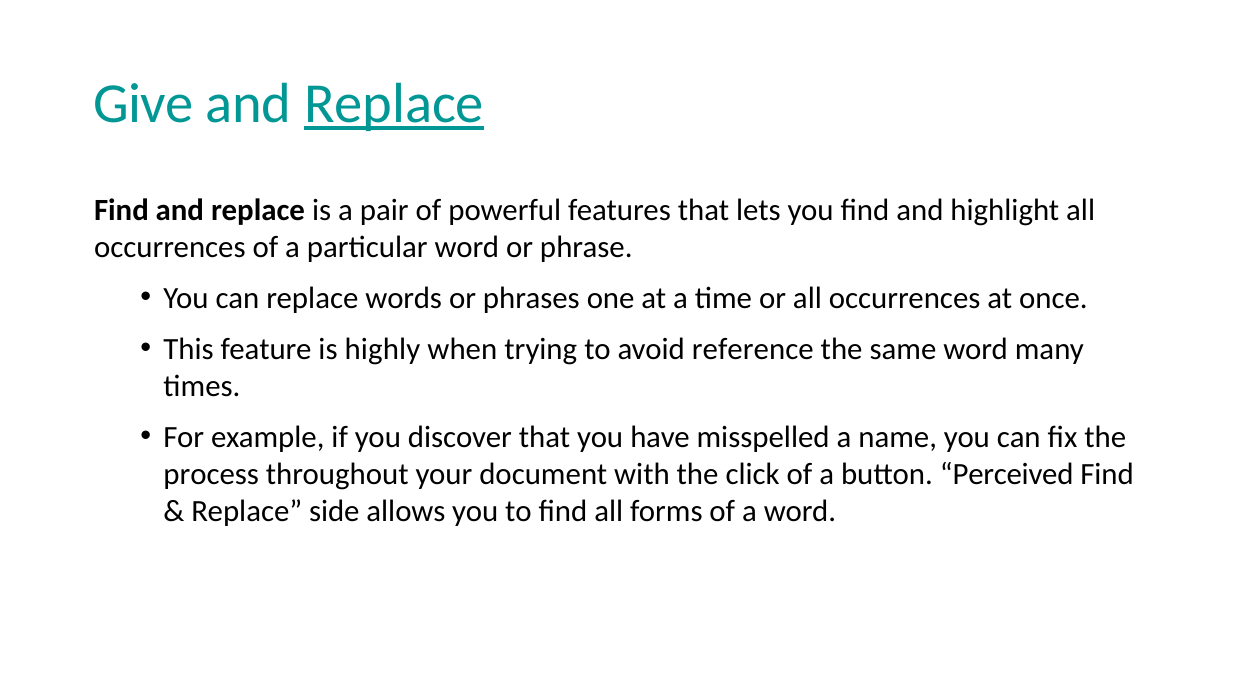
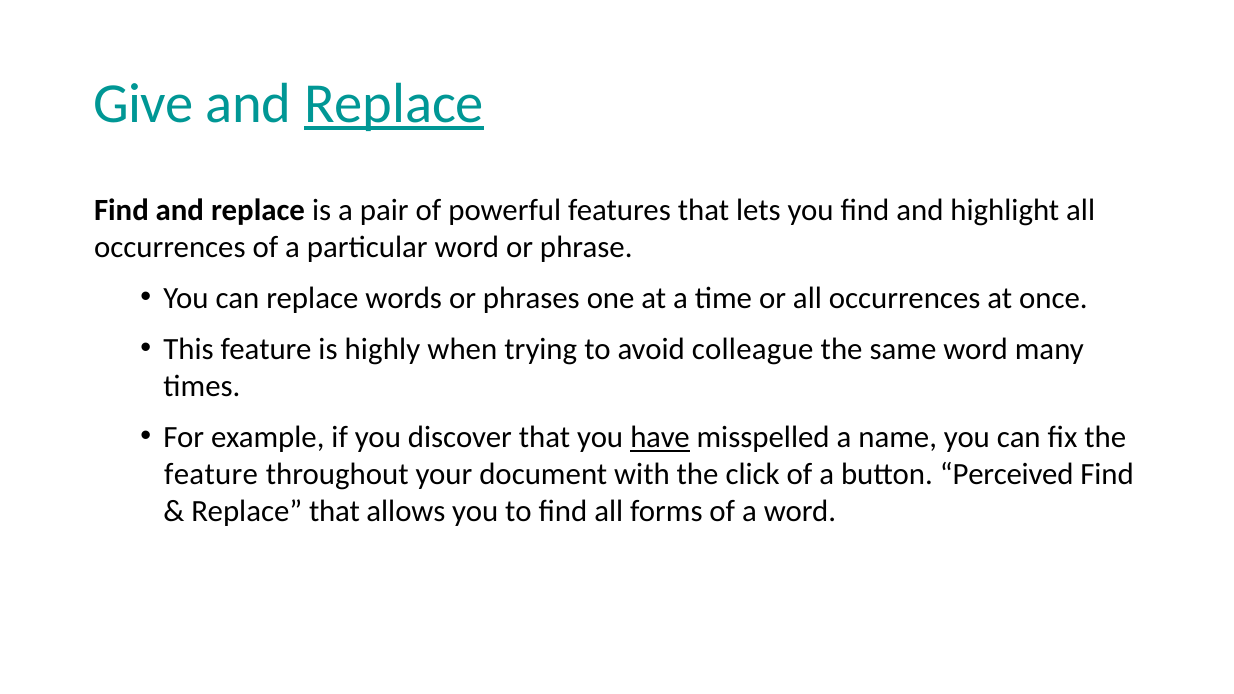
reference: reference -> colleague
have underline: none -> present
process at (211, 475): process -> feature
Replace side: side -> that
